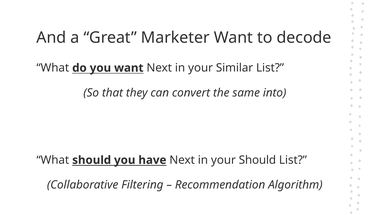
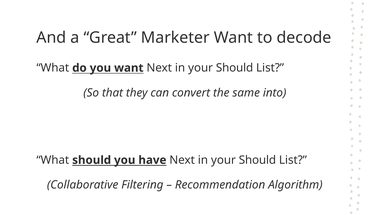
Similar at (235, 68): Similar -> Should
